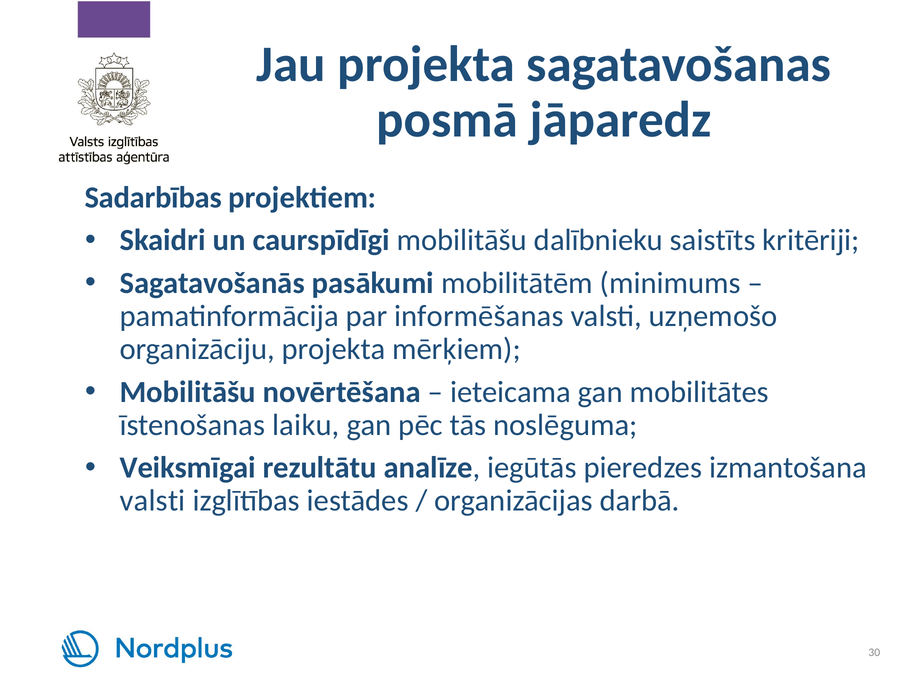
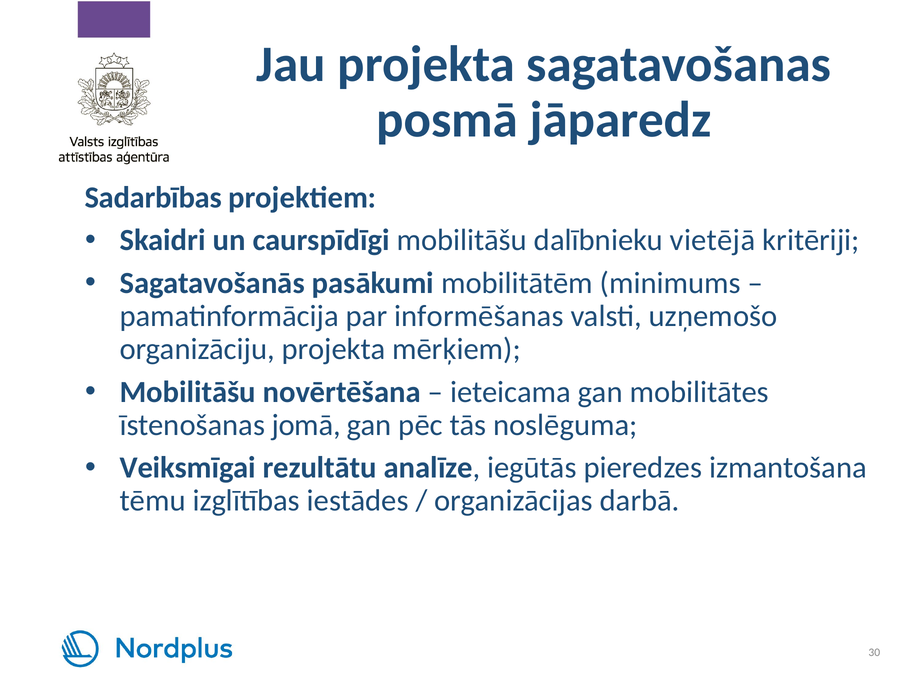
saistīts: saistīts -> vietējā
laiku: laiku -> jomā
valsti at (153, 501): valsti -> tēmu
